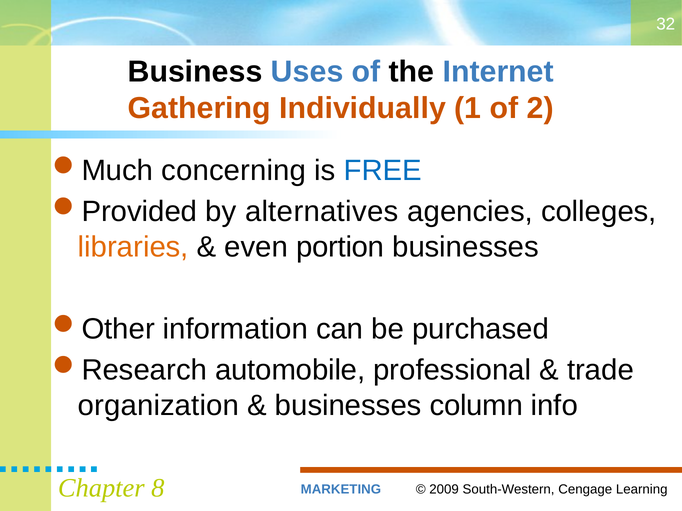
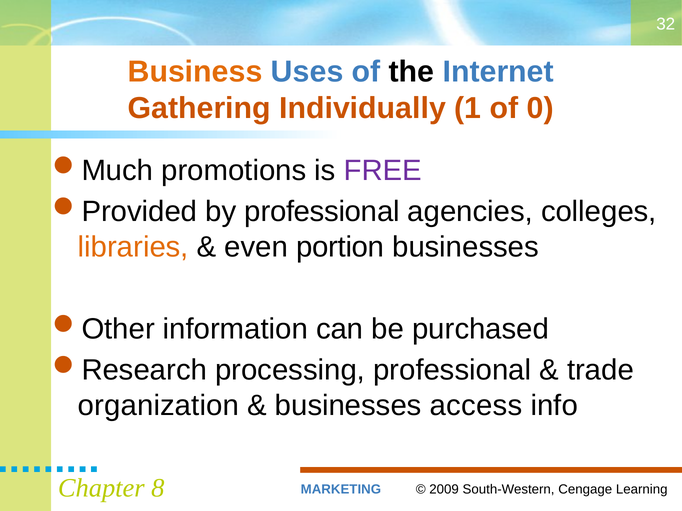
Business colour: black -> orange
2: 2 -> 0
concerning: concerning -> promotions
FREE colour: blue -> purple
by alternatives: alternatives -> professional
automobile: automobile -> processing
column: column -> access
